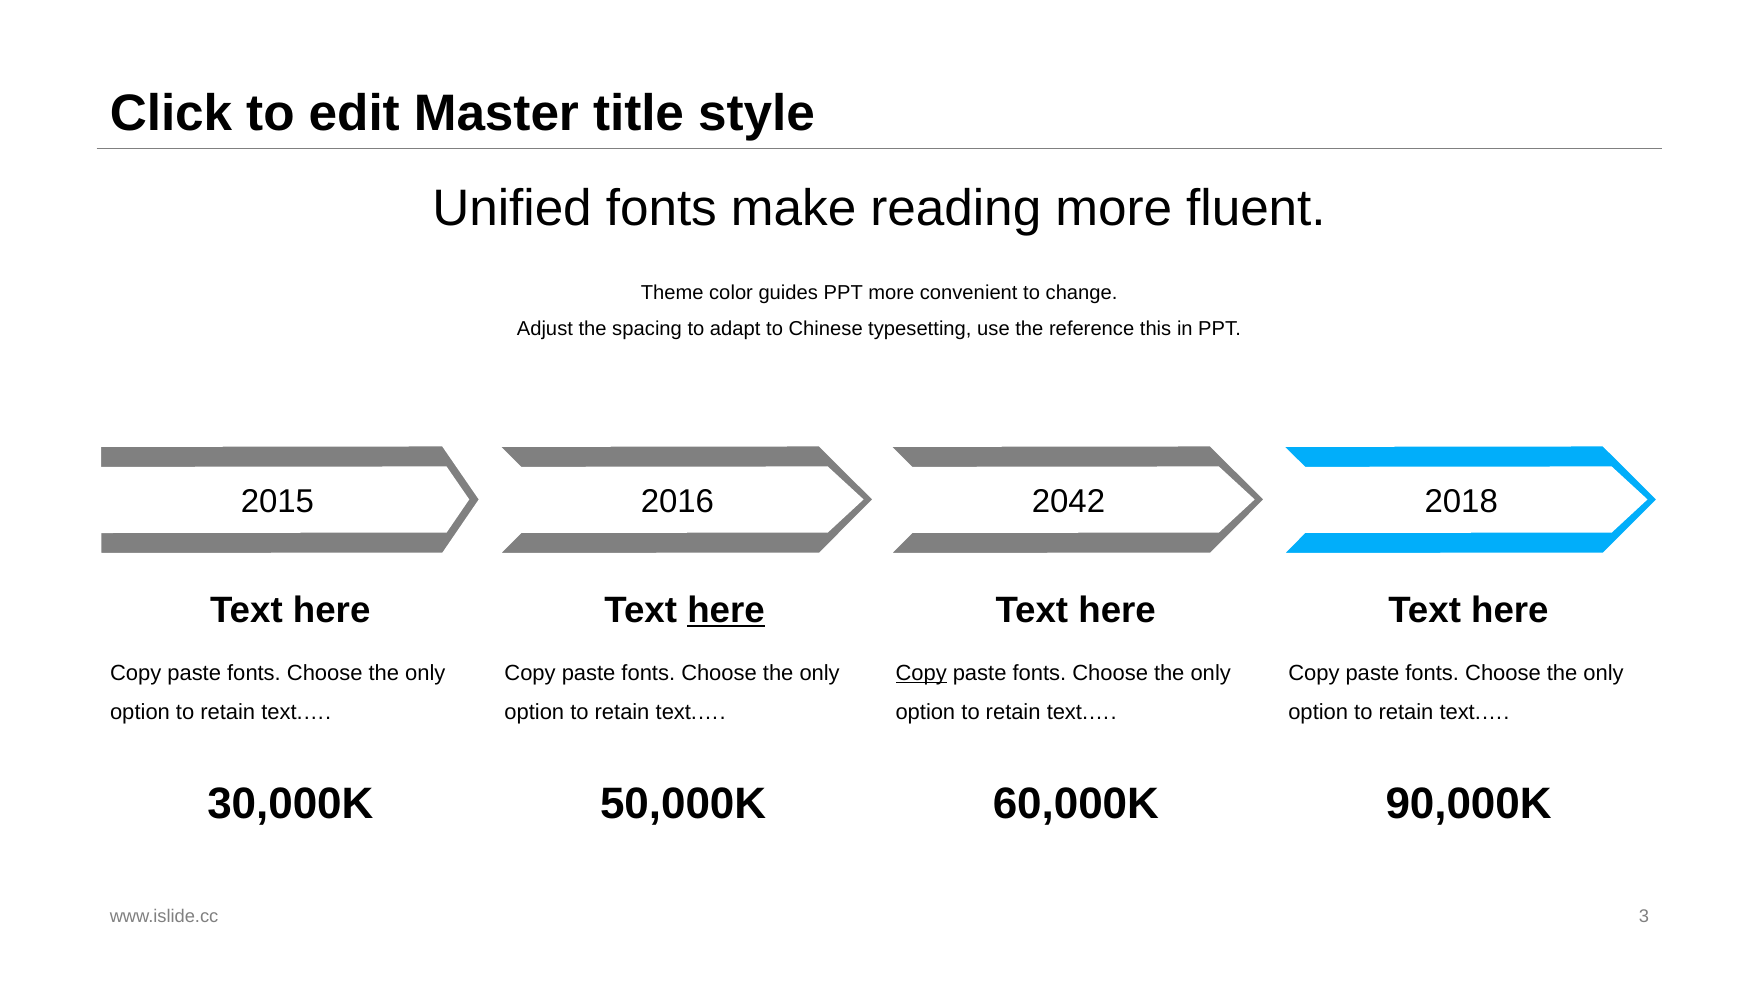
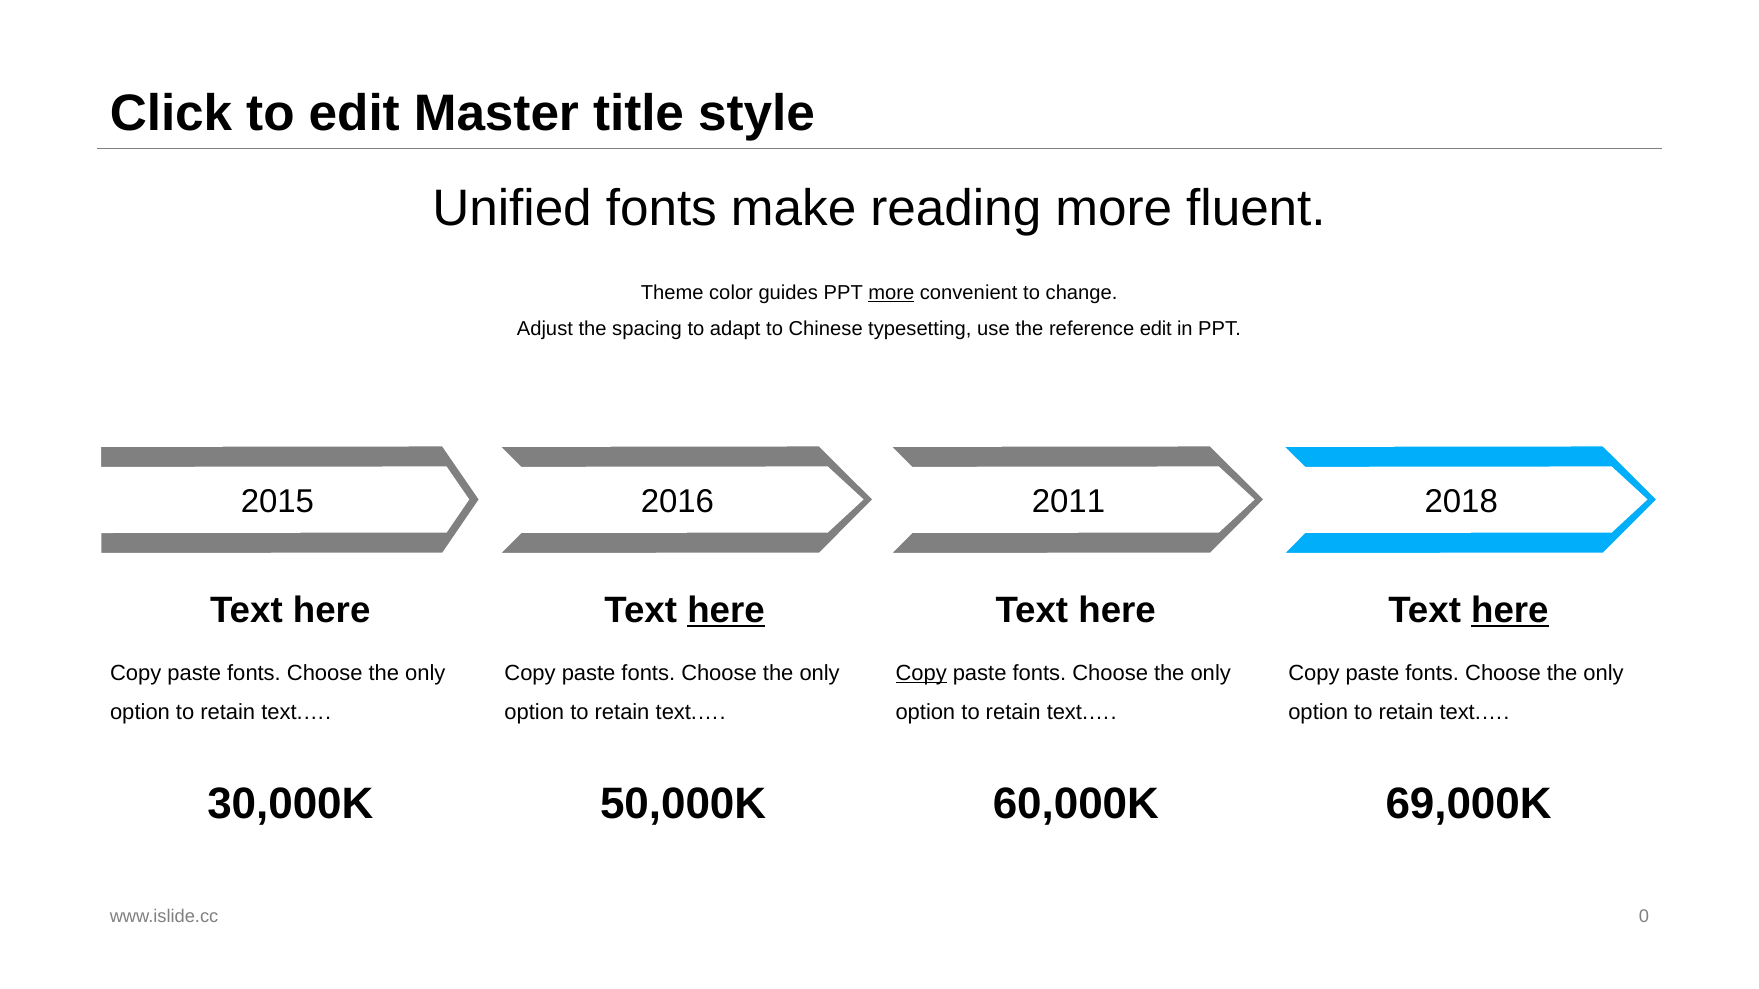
more at (891, 293) underline: none -> present
reference this: this -> edit
2042: 2042 -> 2011
here at (1510, 610) underline: none -> present
90,000K: 90,000K -> 69,000K
3: 3 -> 0
